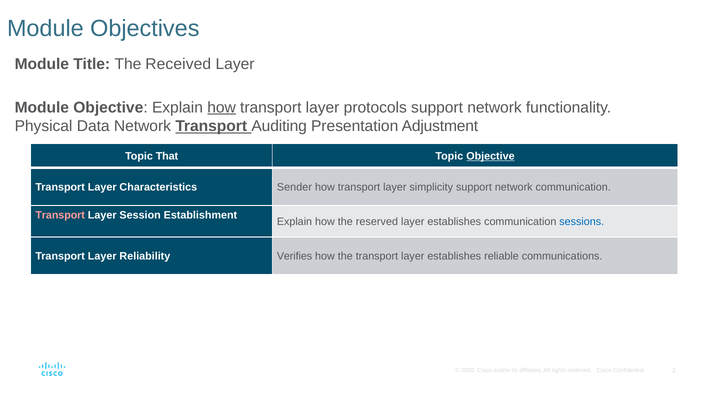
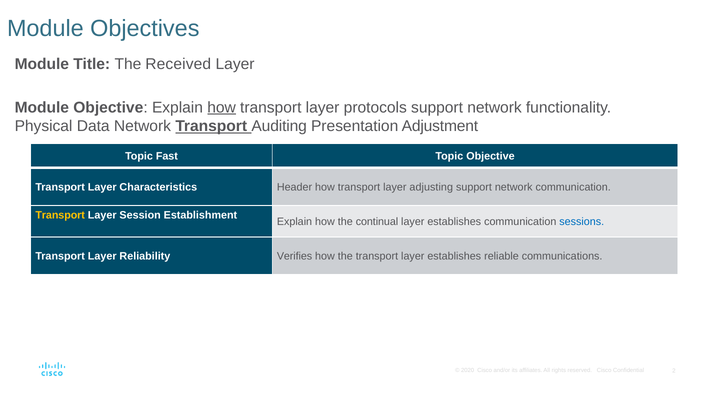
That: That -> Fast
Objective at (490, 156) underline: present -> none
Sender: Sender -> Header
simplicity: simplicity -> adjusting
Transport at (60, 215) colour: pink -> yellow
the reserved: reserved -> continual
